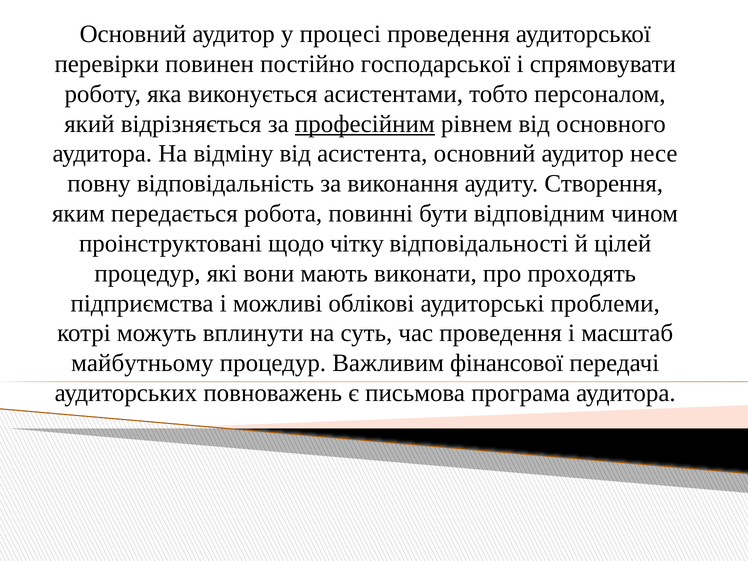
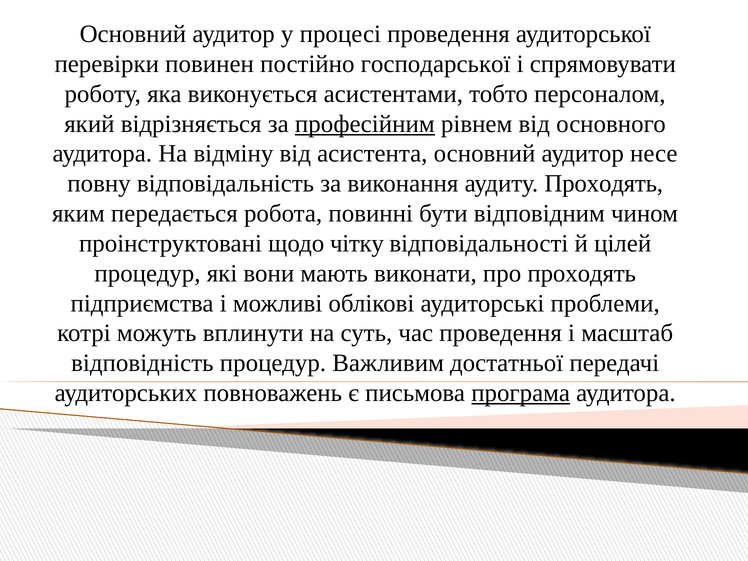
аудиту Створення: Створення -> Проходять
майбутньому: майбутньому -> відповідність
фінансової: фінансової -> достатньої
програма underline: none -> present
